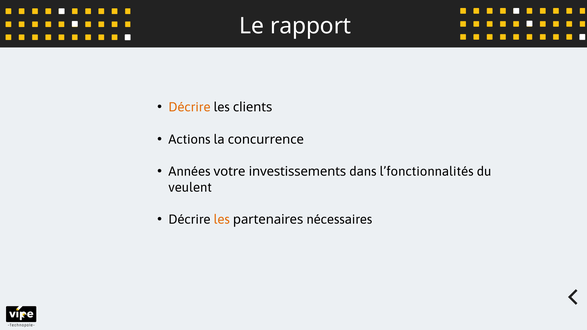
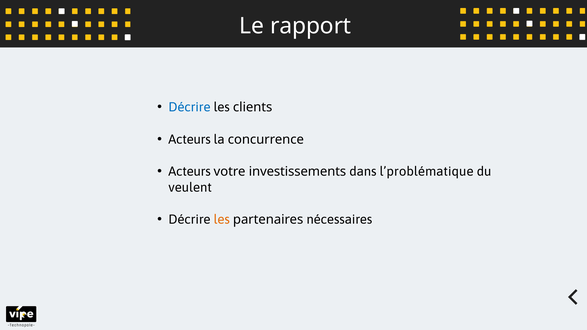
Décrire at (189, 107) colour: orange -> blue
Actions at (189, 139): Actions -> Acteurs
Années at (189, 172): Années -> Acteurs
l’fonctionnalités: l’fonctionnalités -> l’problématique
